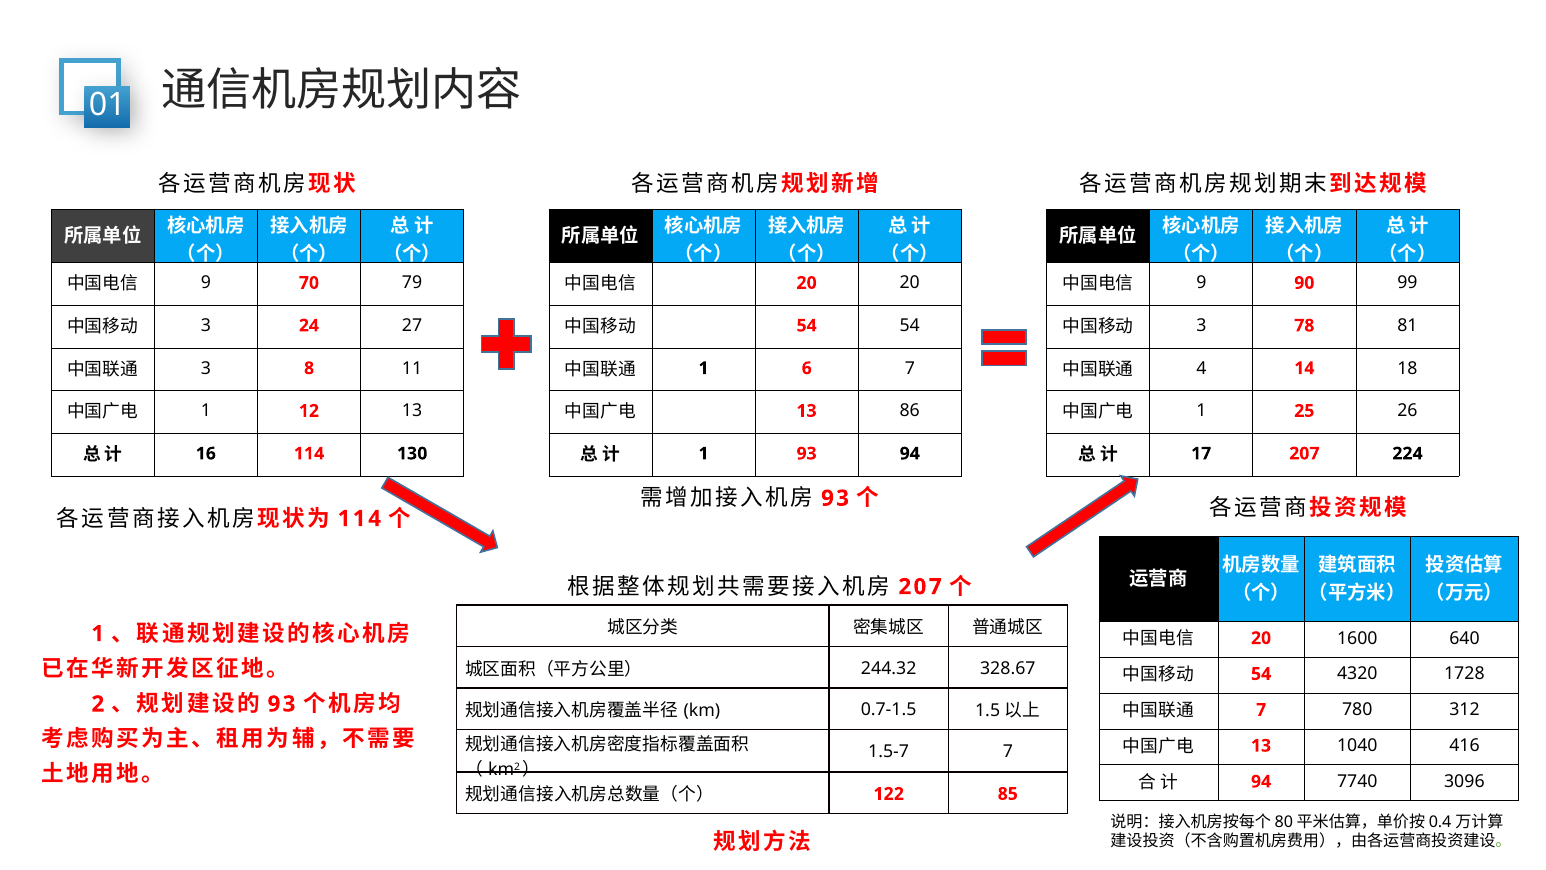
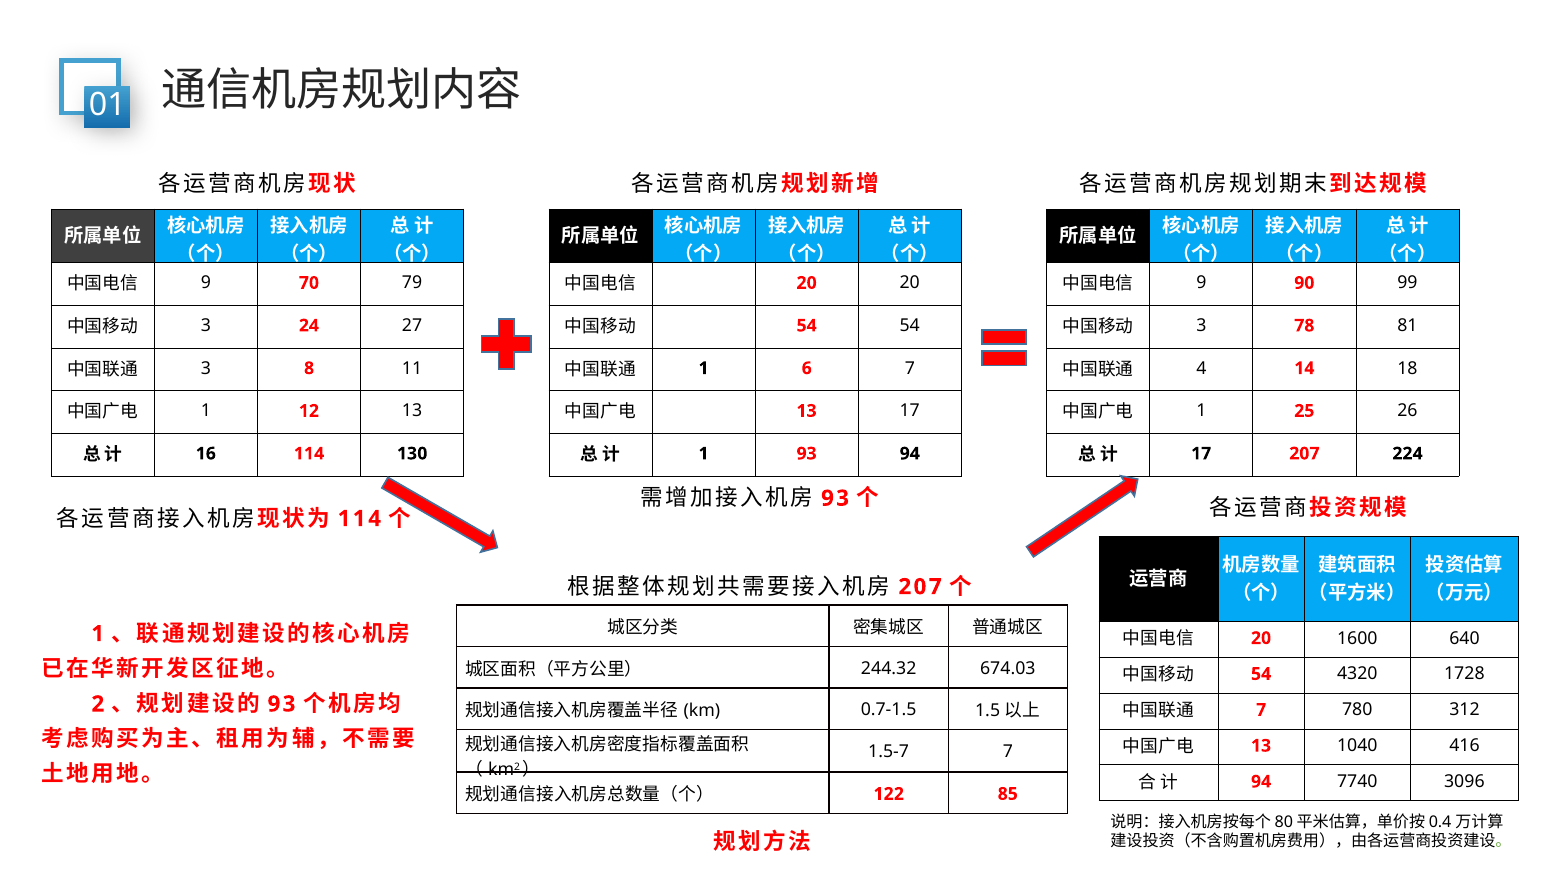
13 86: 86 -> 17
328.67: 328.67 -> 674.03
